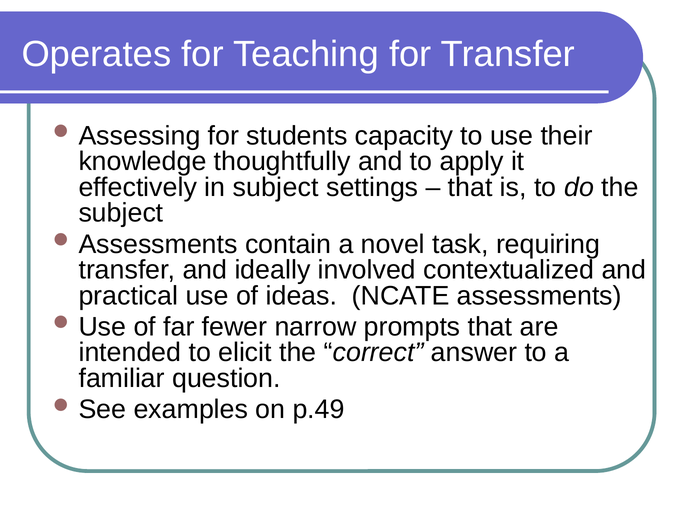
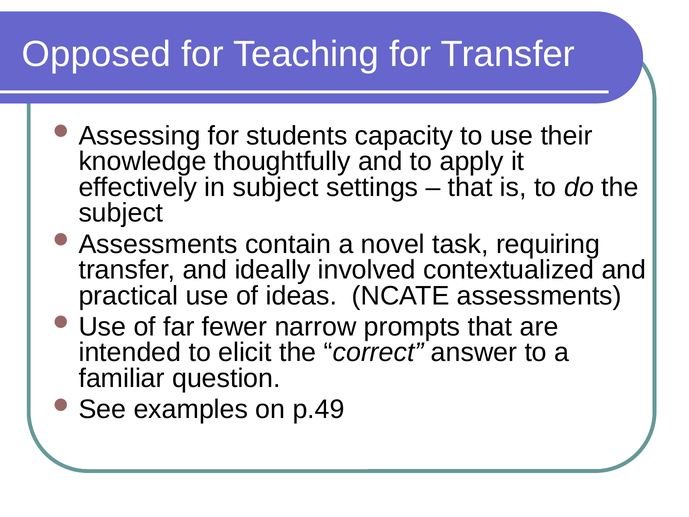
Operates: Operates -> Opposed
